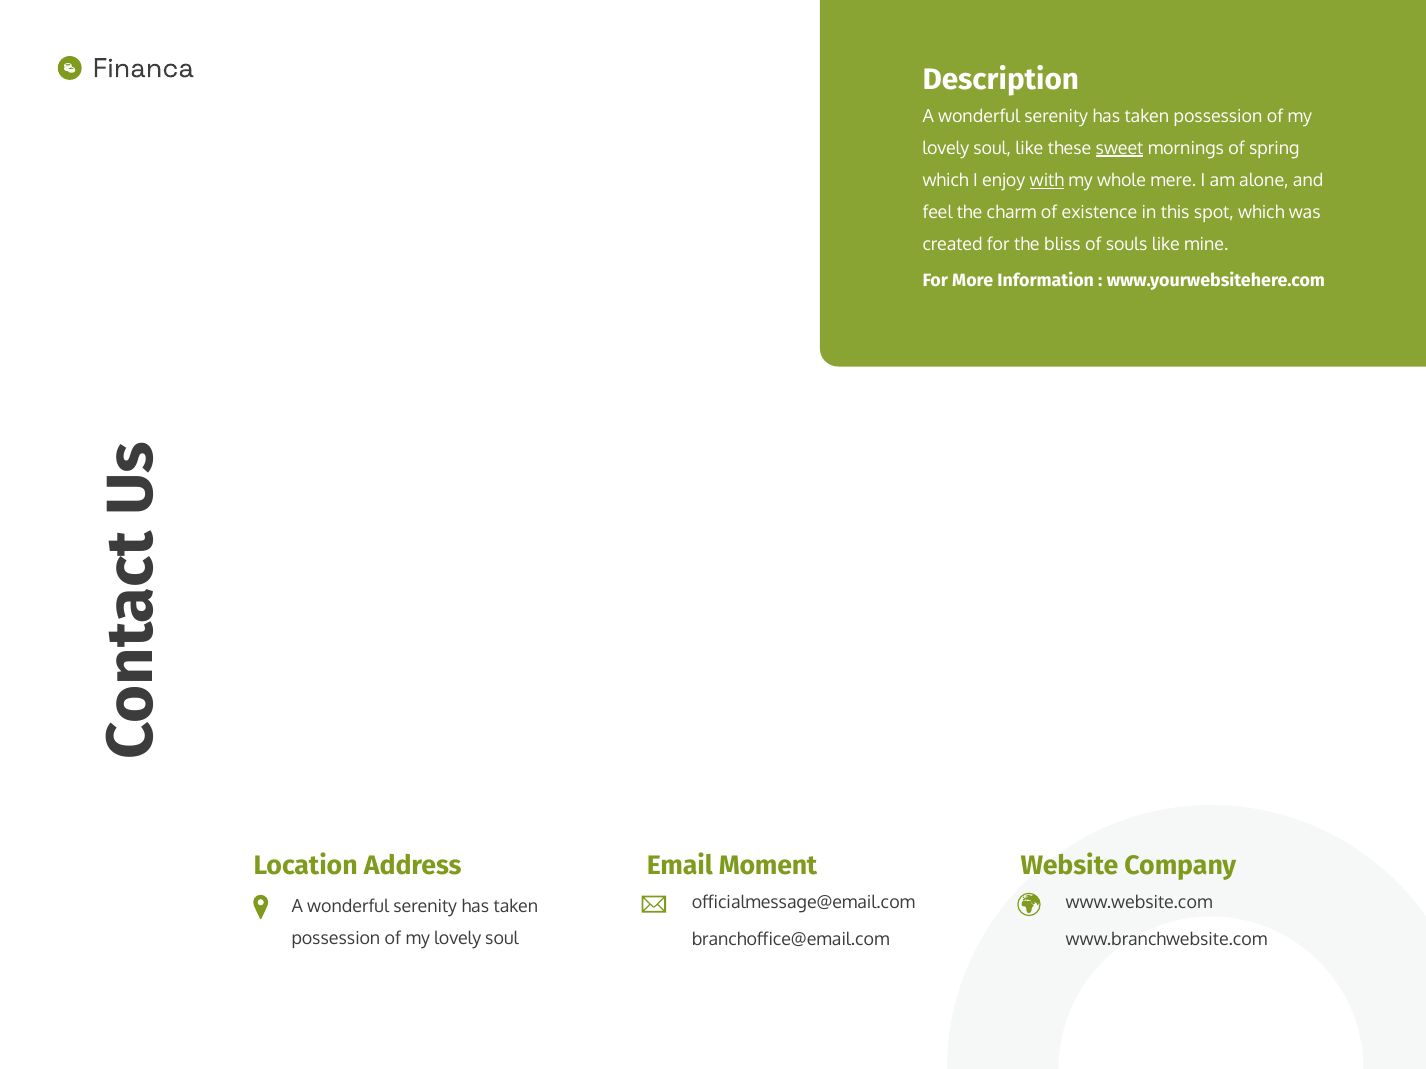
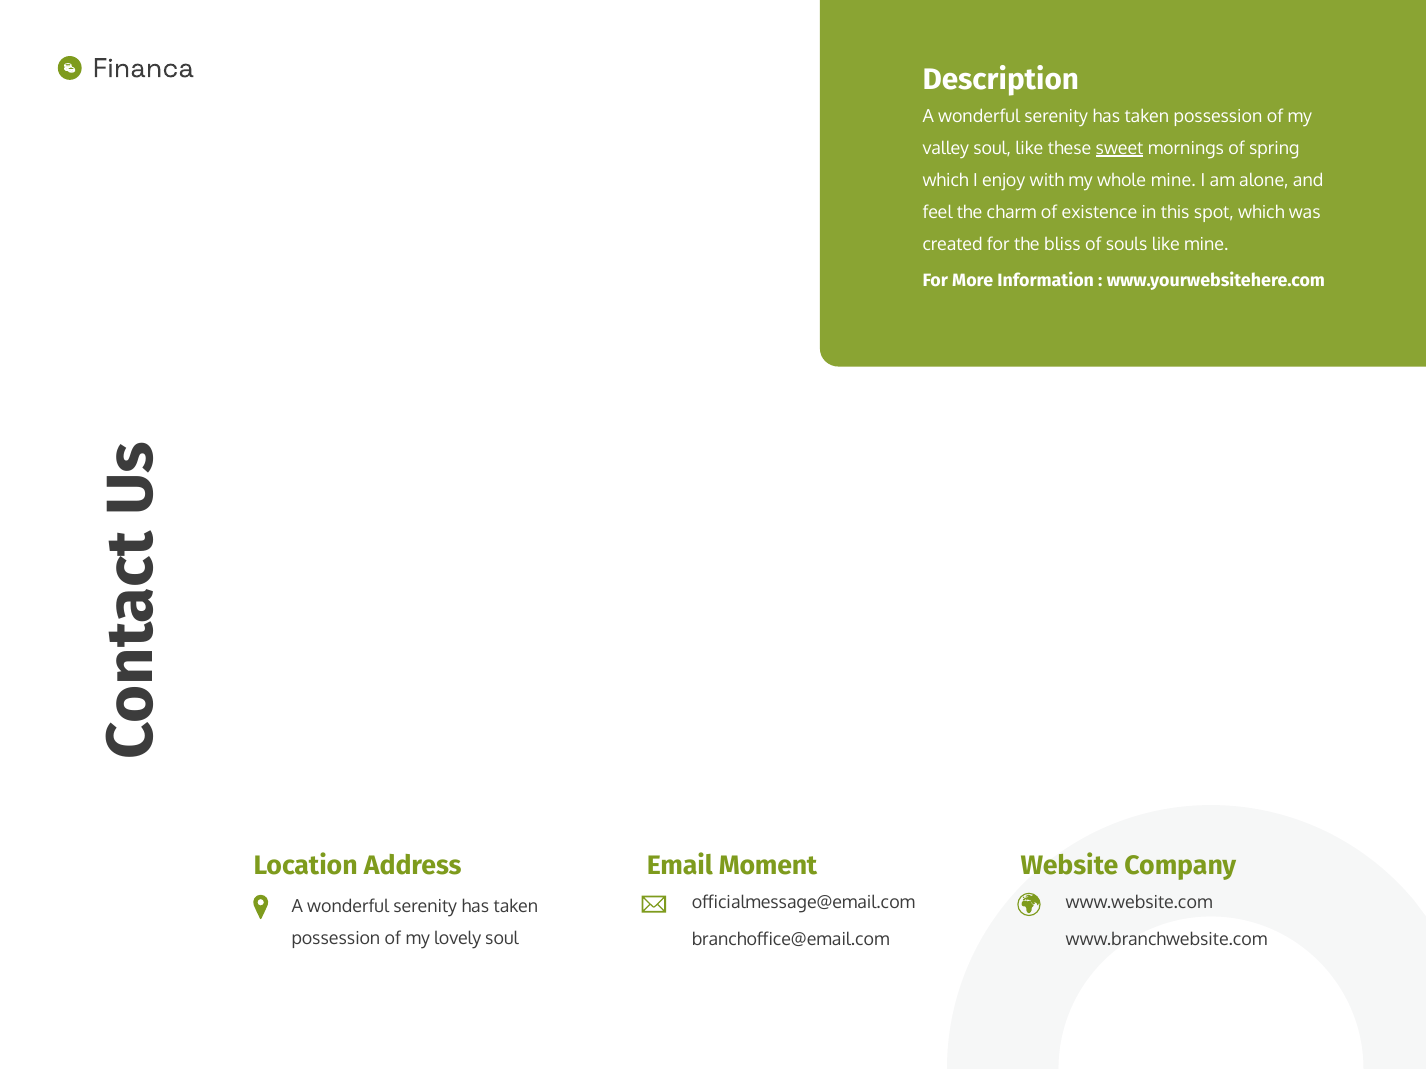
lovely at (946, 148): lovely -> valley
with underline: present -> none
whole mere: mere -> mine
